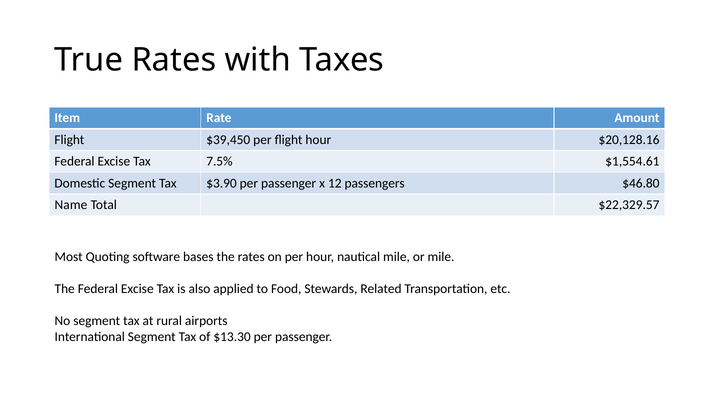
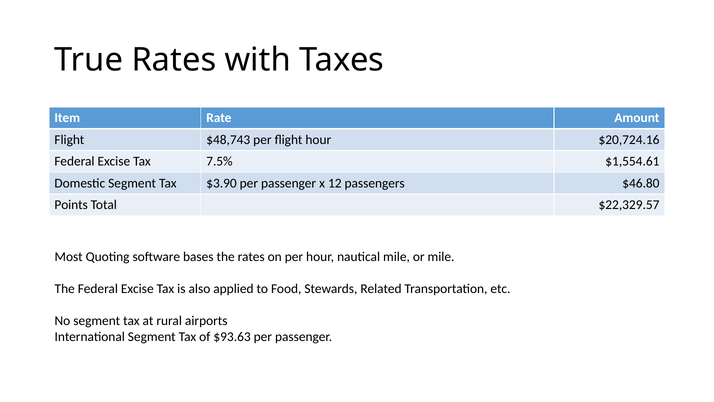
$39,450: $39,450 -> $48,743
$20,128.16: $20,128.16 -> $20,724.16
Name: Name -> Points
$13.30: $13.30 -> $93.63
